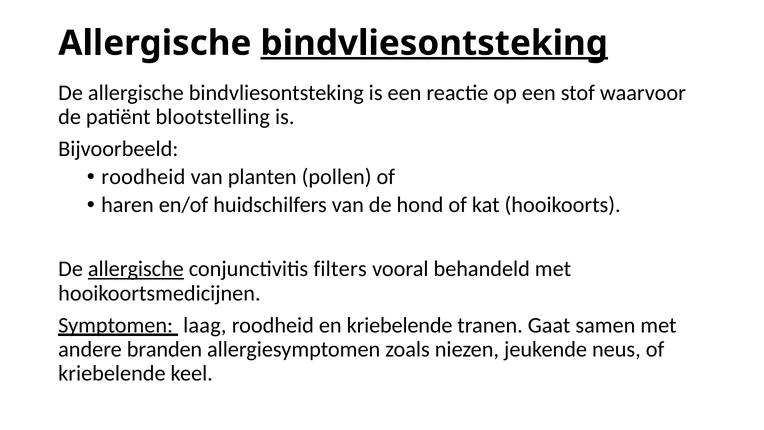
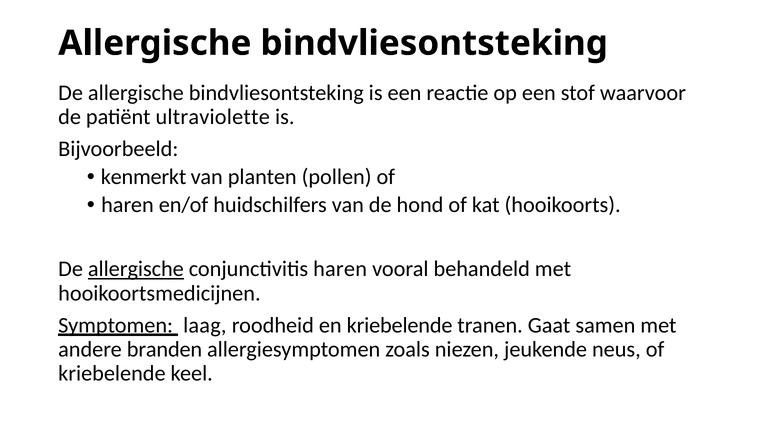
bindvliesontsteking at (434, 43) underline: present -> none
blootstelling: blootstelling -> ultraviolette
roodheid at (143, 177): roodheid -> kenmerkt
conjunctivitis filters: filters -> haren
